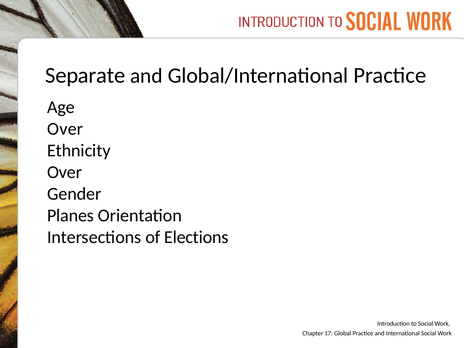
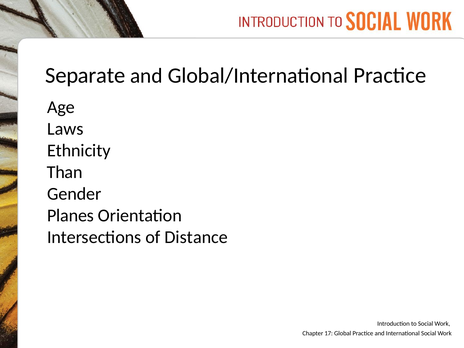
Over at (65, 129): Over -> Laws
Over at (65, 172): Over -> Than
Elections: Elections -> Distance
